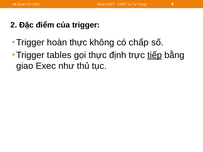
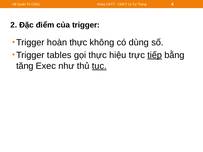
chấp: chấp -> dùng
định: định -> hiệu
giao: giao -> tăng
tục underline: none -> present
